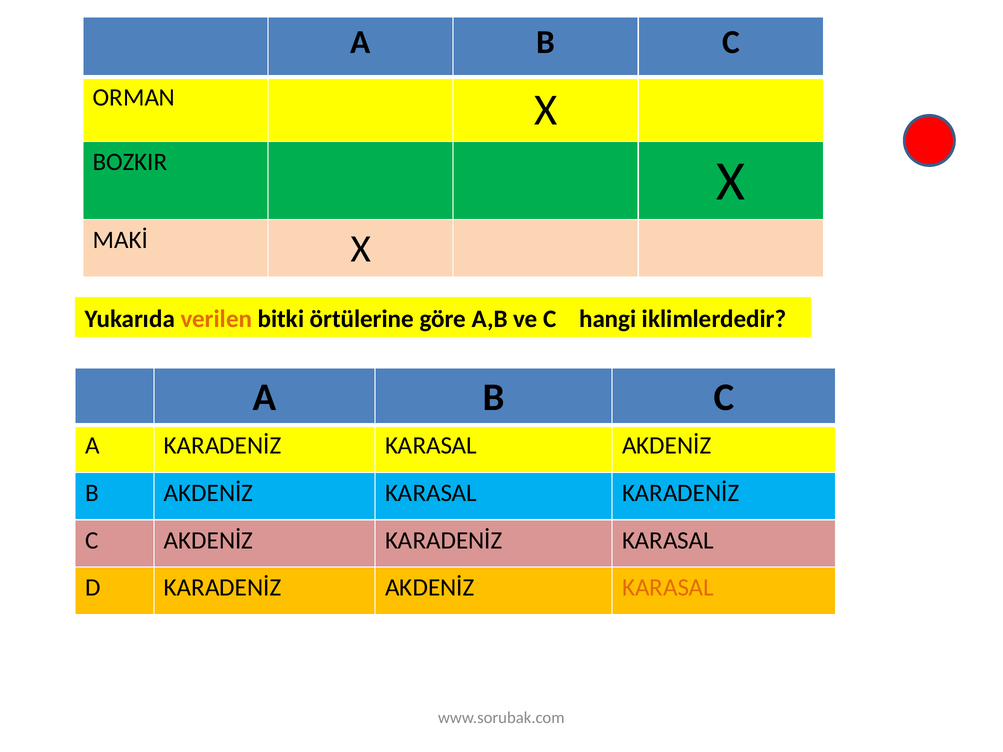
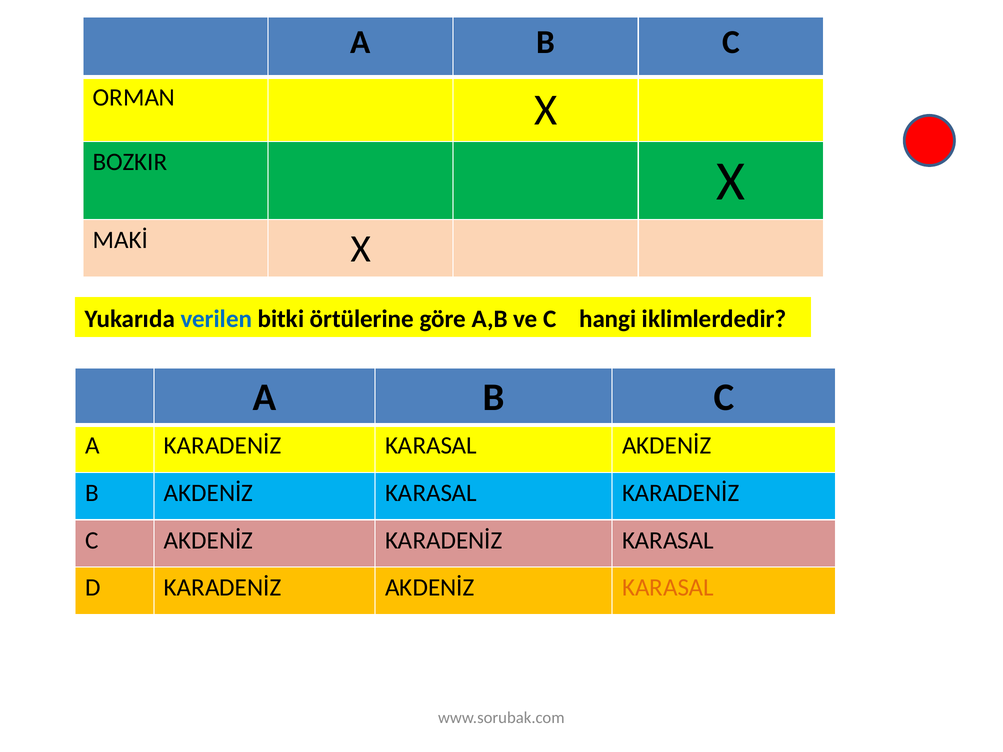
verilen colour: orange -> blue
